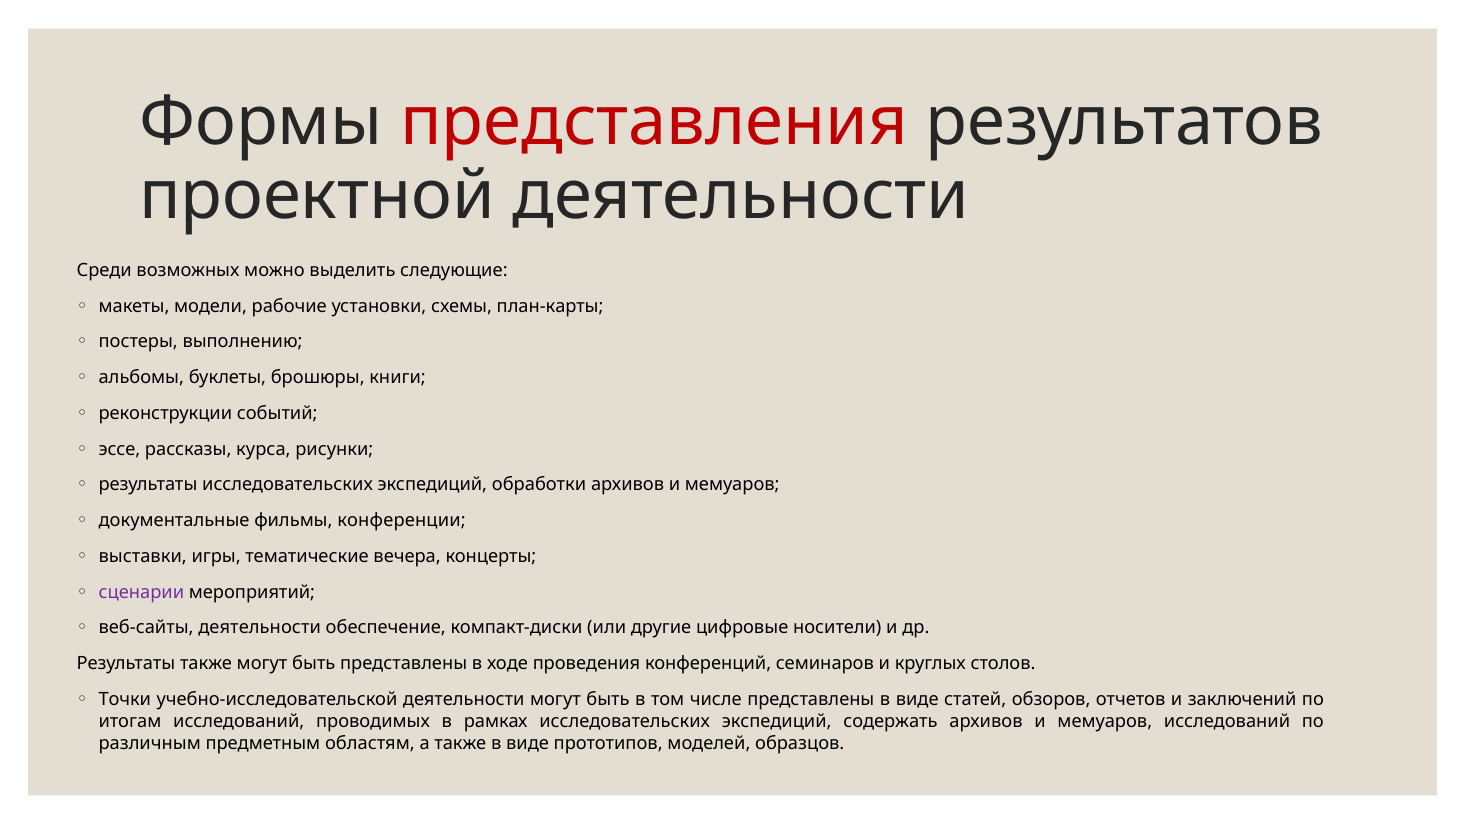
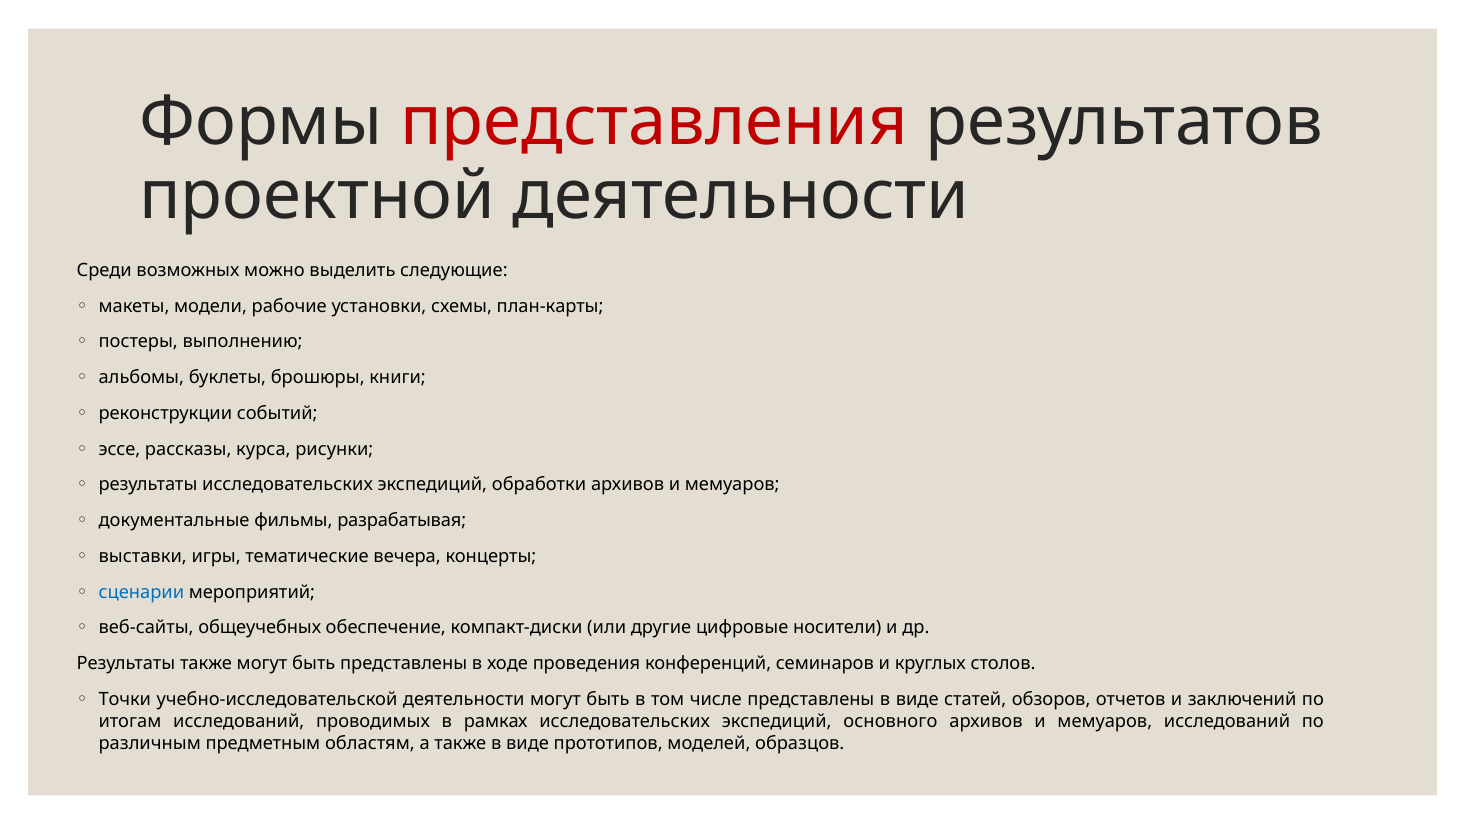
конференции: конференции -> разрабатывая
сценарии colour: purple -> blue
веб-сайты деятельности: деятельности -> общеучебных
содержать: содержать -> основного
